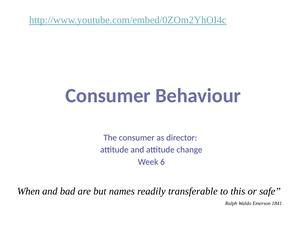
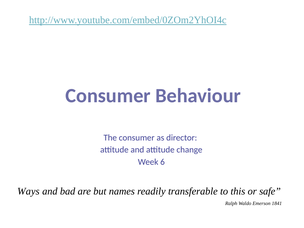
When: When -> Ways
